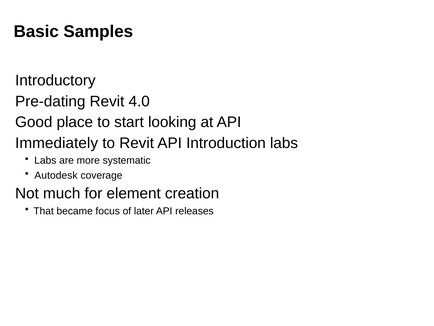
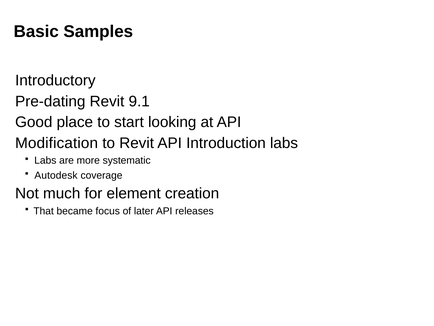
4.0: 4.0 -> 9.1
Immediately: Immediately -> Modification
